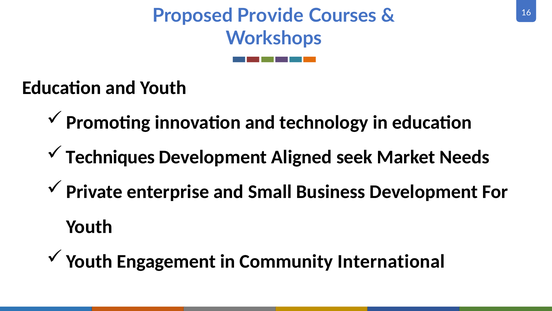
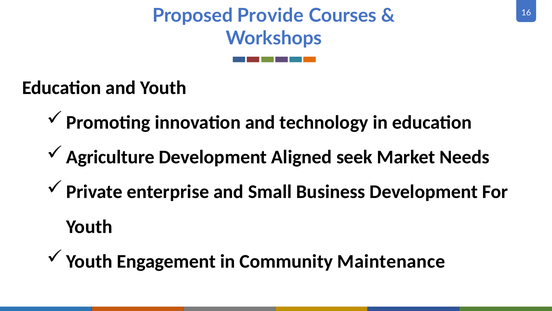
Techniques: Techniques -> Agriculture
International: International -> Maintenance
